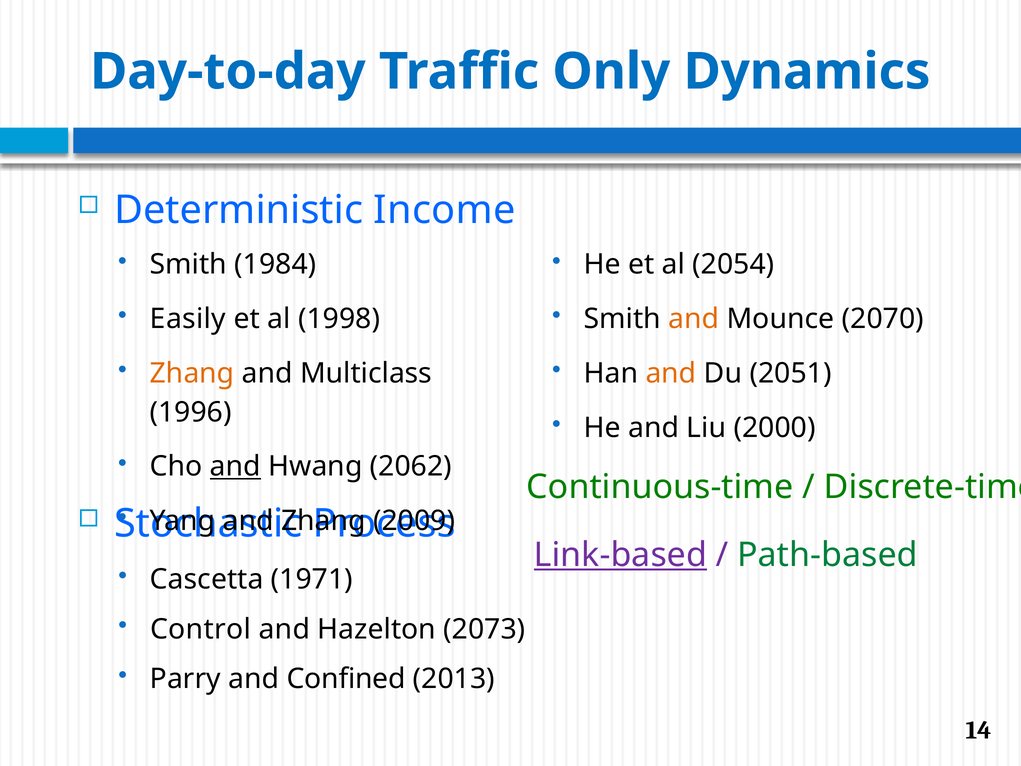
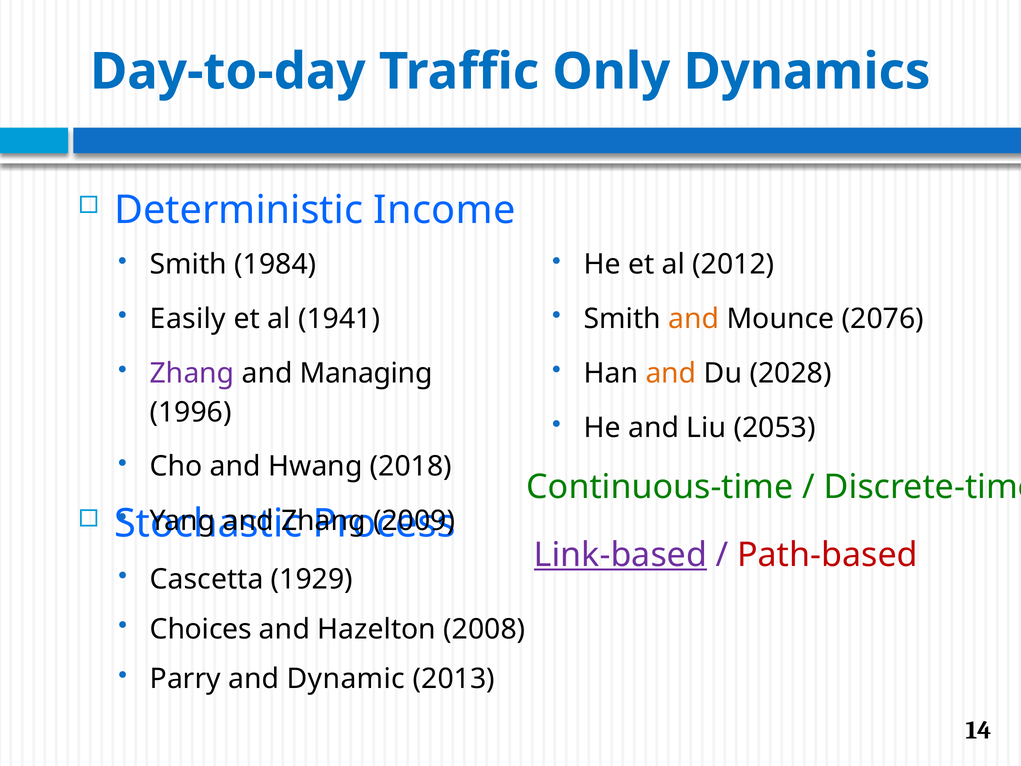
2054: 2054 -> 2012
1998: 1998 -> 1941
2070: 2070 -> 2076
Zhang at (192, 373) colour: orange -> purple
Multiclass: Multiclass -> Managing
2051: 2051 -> 2028
2000: 2000 -> 2053
and at (235, 466) underline: present -> none
2062: 2062 -> 2018
Path-based colour: green -> red
1971: 1971 -> 1929
Control: Control -> Choices
2073: 2073 -> 2008
Confined: Confined -> Dynamic
